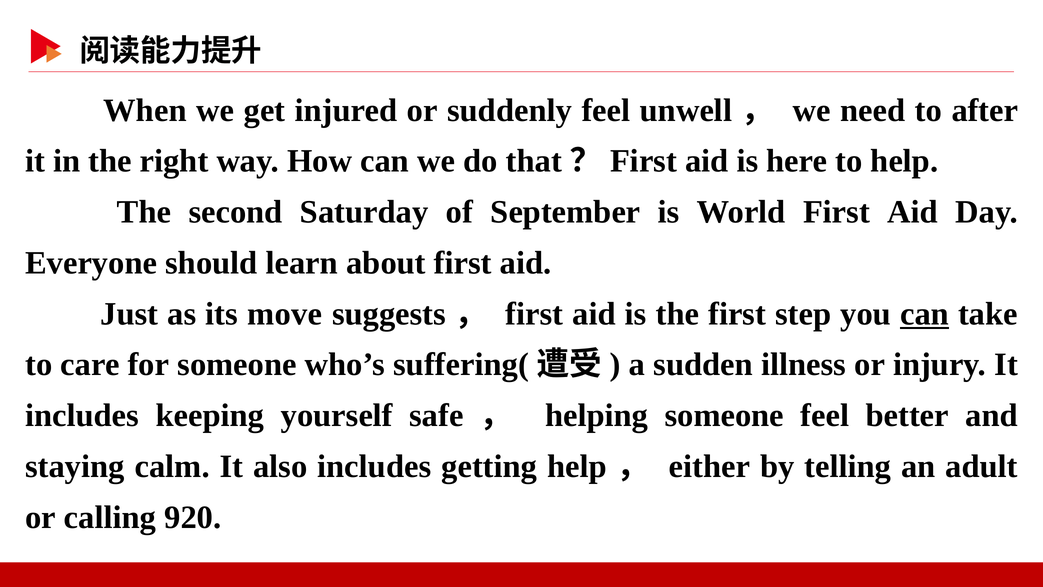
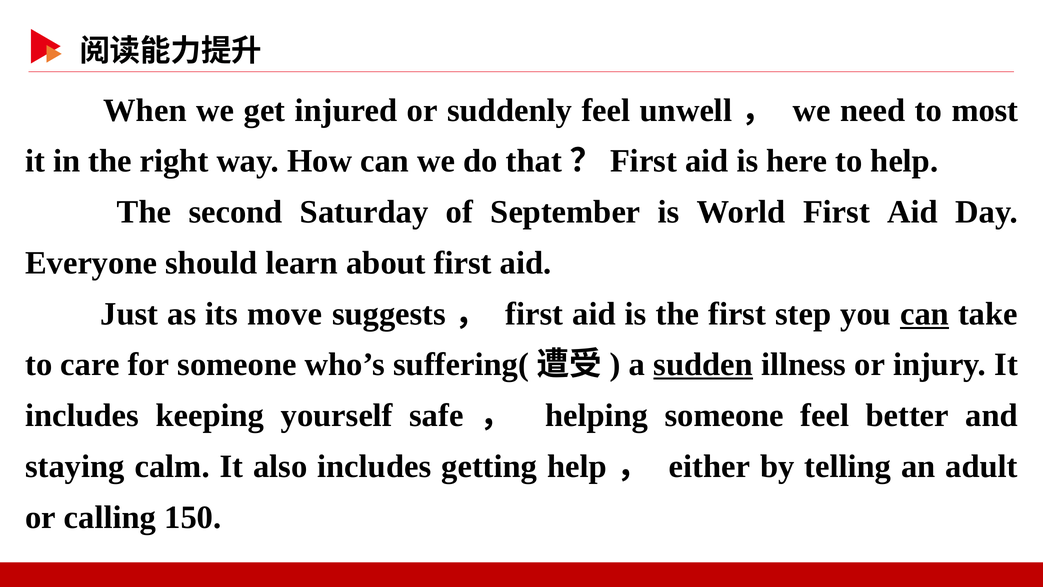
after: after -> most
sudden underline: none -> present
920: 920 -> 150
